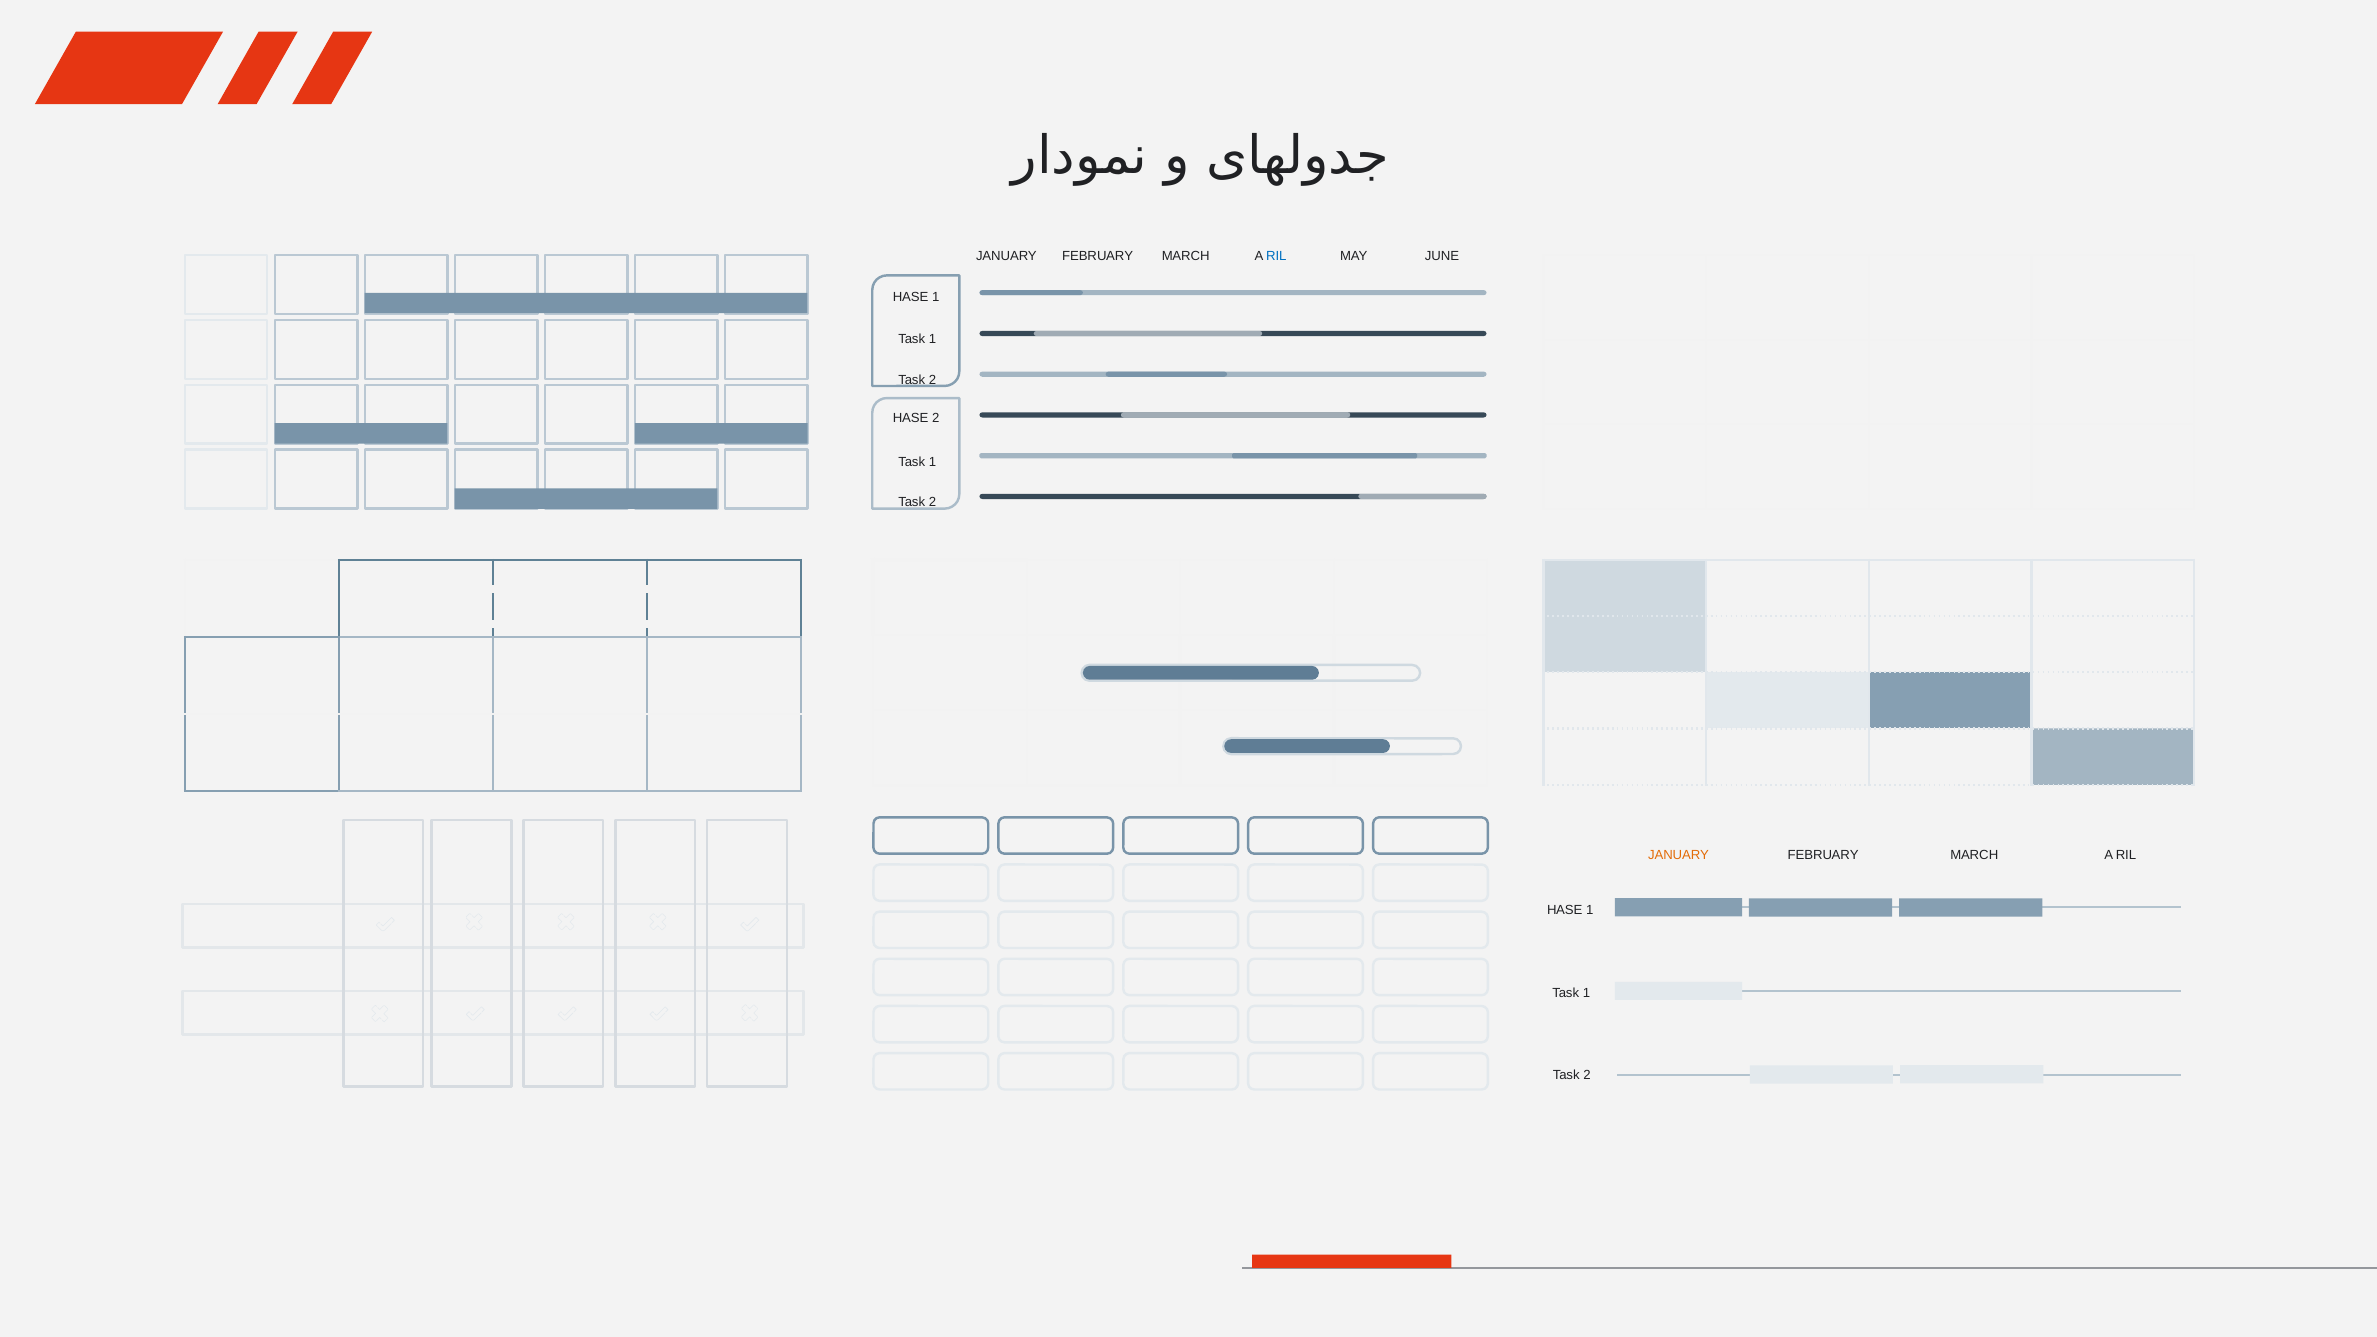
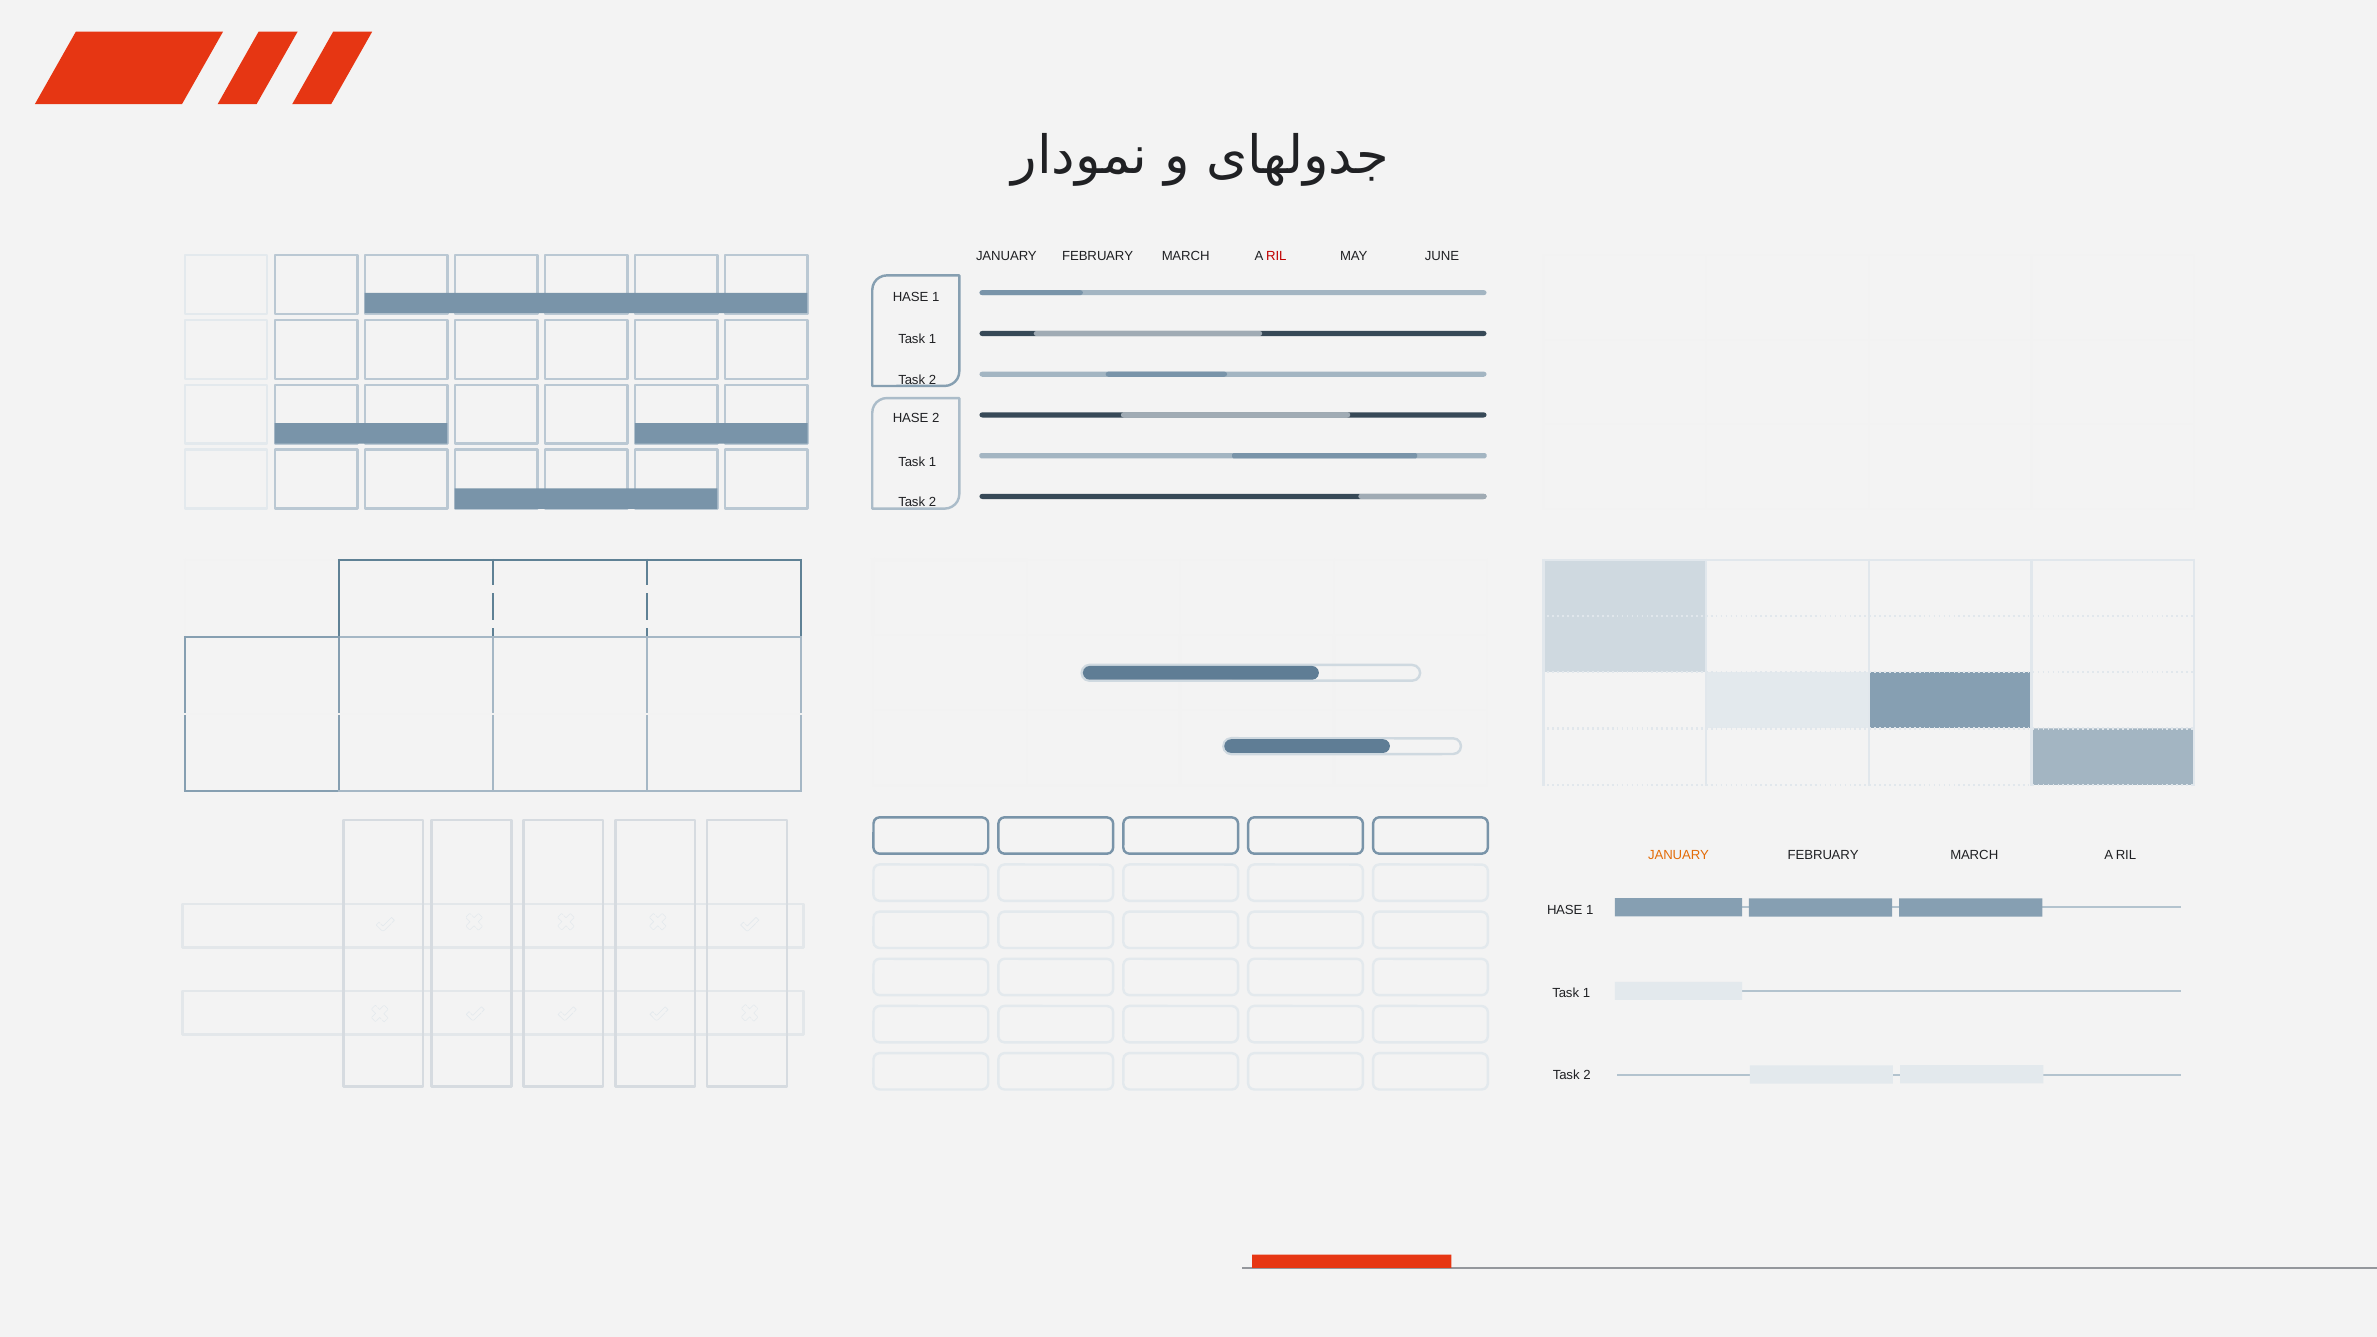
RIL at (1276, 256) colour: blue -> red
